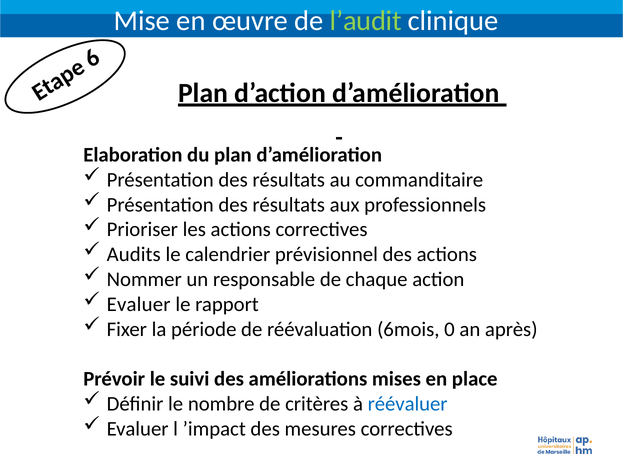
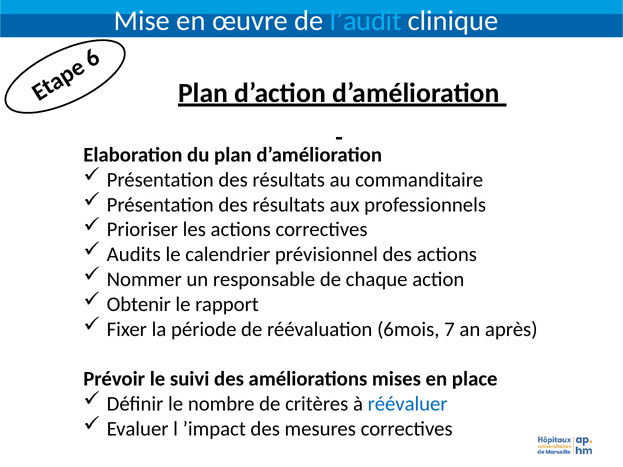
l’audit colour: light green -> light blue
Evaluer at (139, 304): Evaluer -> Obtenir
0: 0 -> 7
